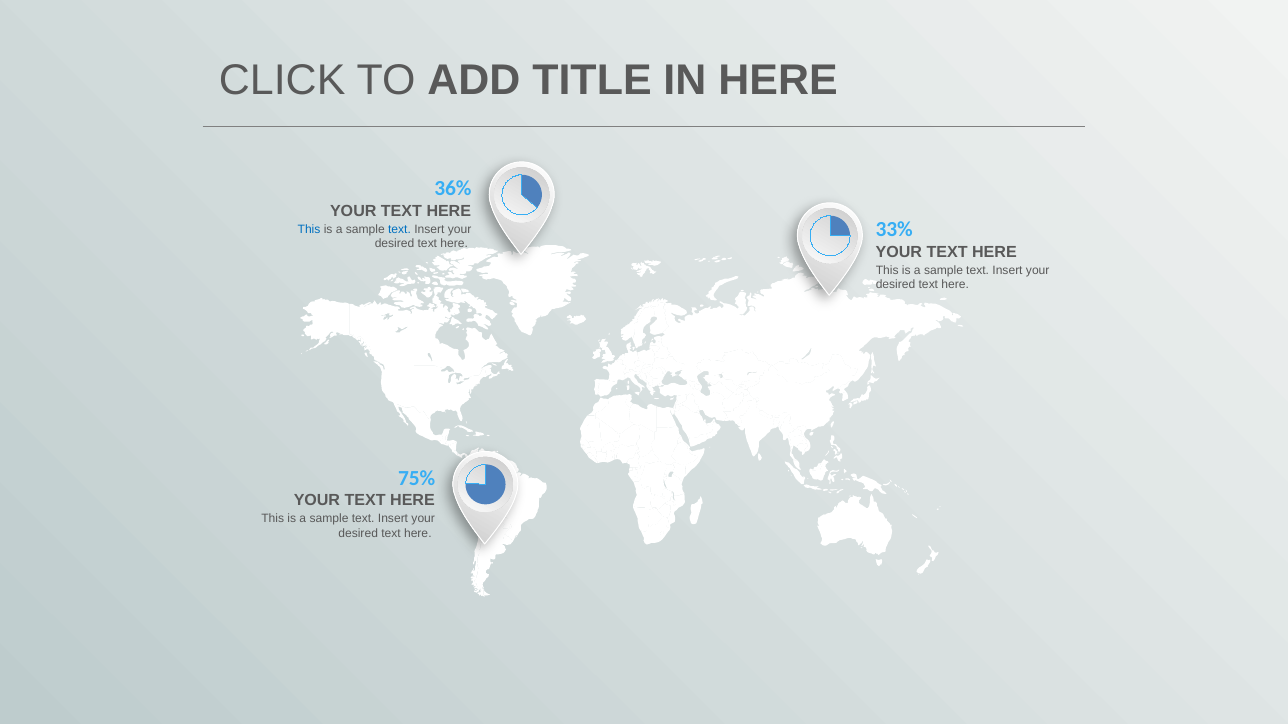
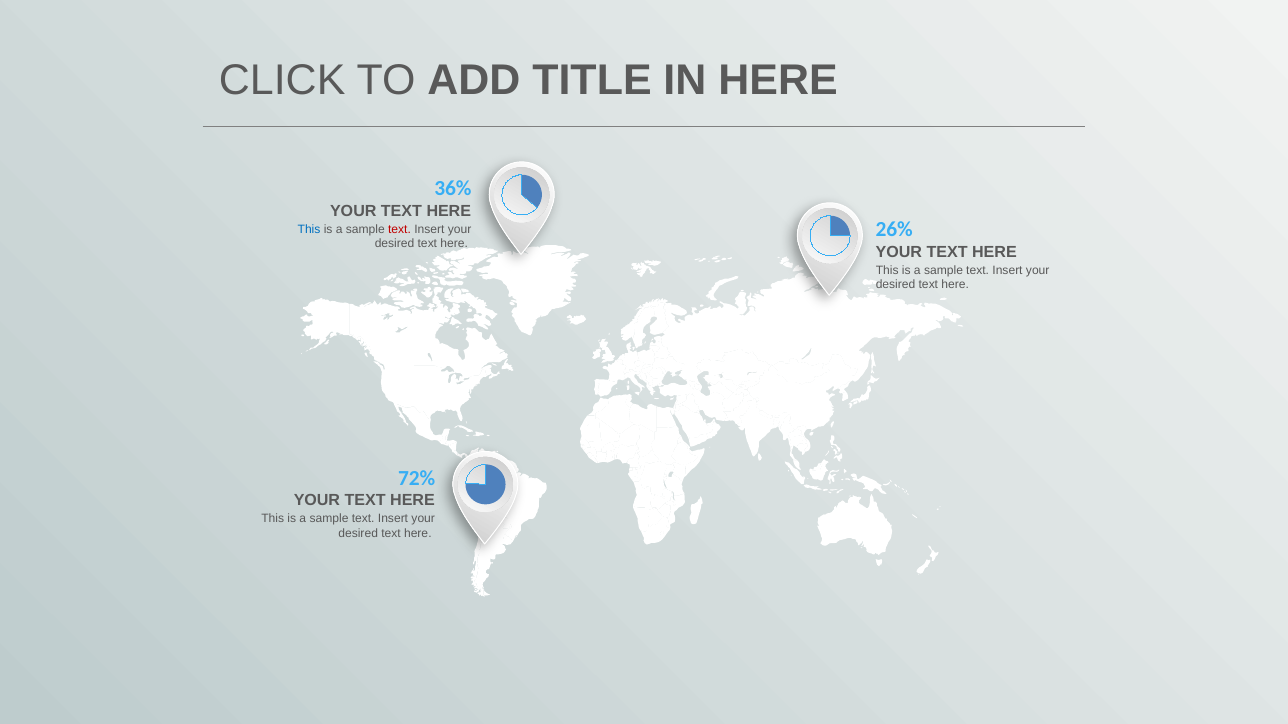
33%: 33% -> 26%
text at (400, 230) colour: blue -> red
75%: 75% -> 72%
